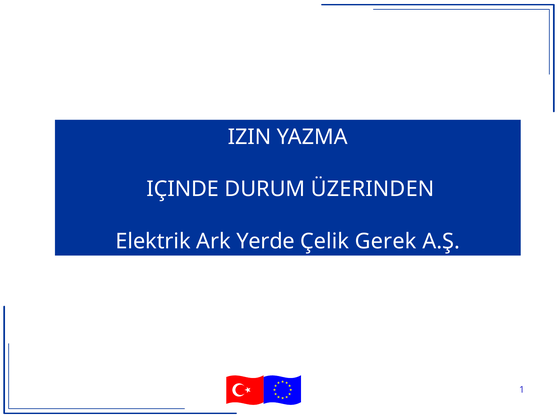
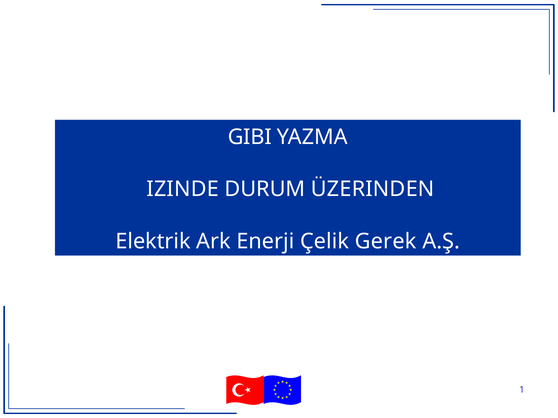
IZIN: IZIN -> GIBI
IÇINDE: IÇINDE -> IZINDE
Yerde: Yerde -> Enerji
